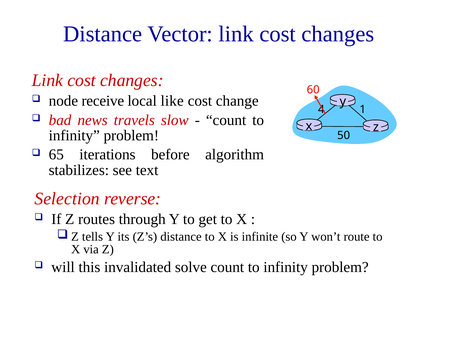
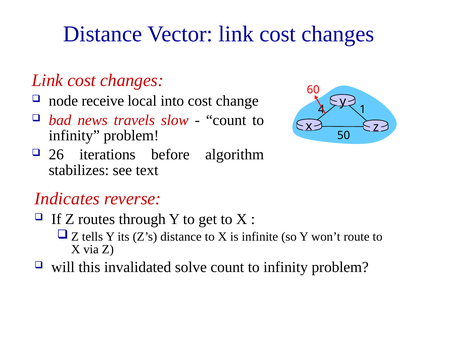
like: like -> into
65: 65 -> 26
Selection: Selection -> Indicates
